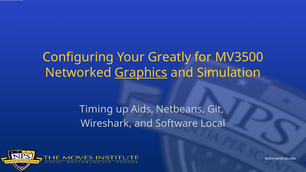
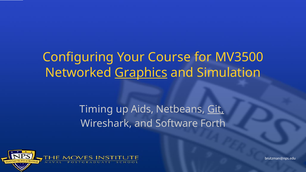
Greatly: Greatly -> Course
Git underline: none -> present
Local: Local -> Forth
